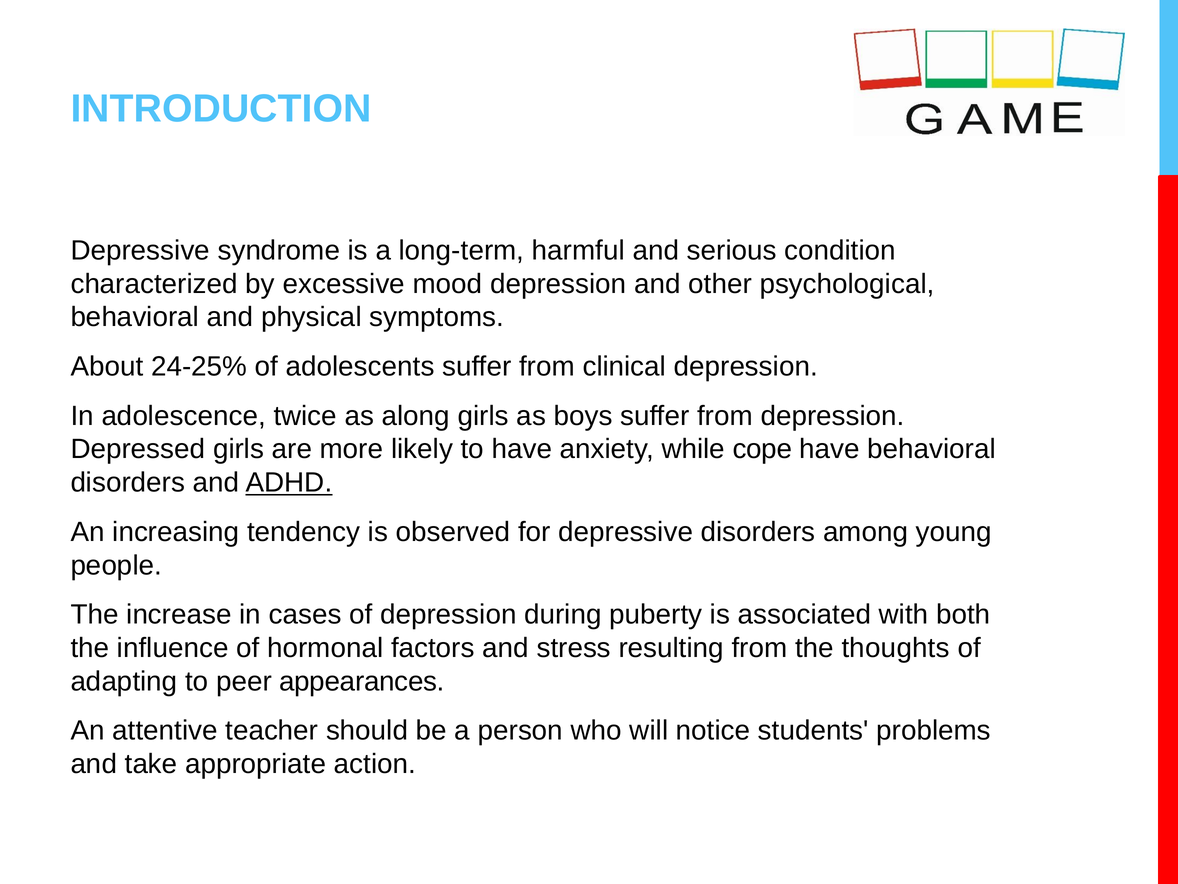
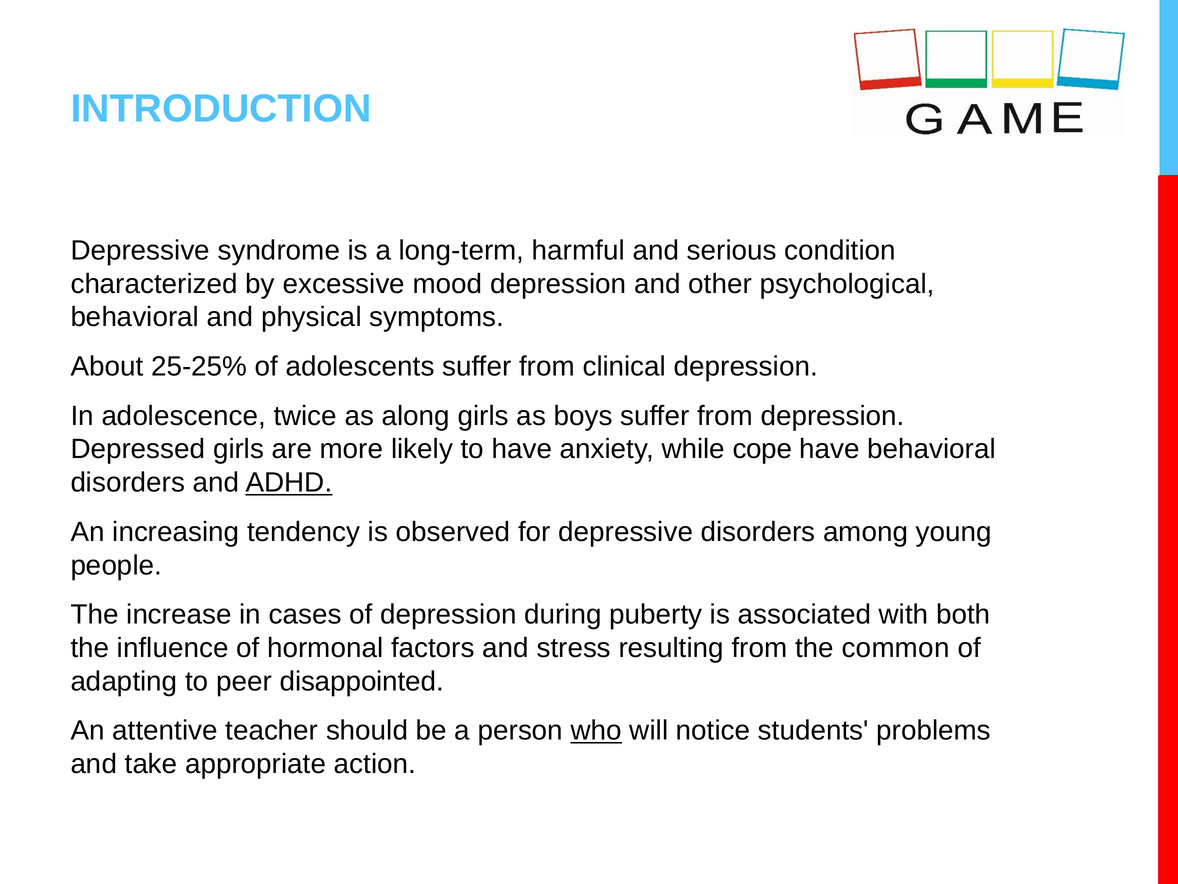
24-25%: 24-25% -> 25-25%
thoughts: thoughts -> common
appearances: appearances -> disappointed
who underline: none -> present
